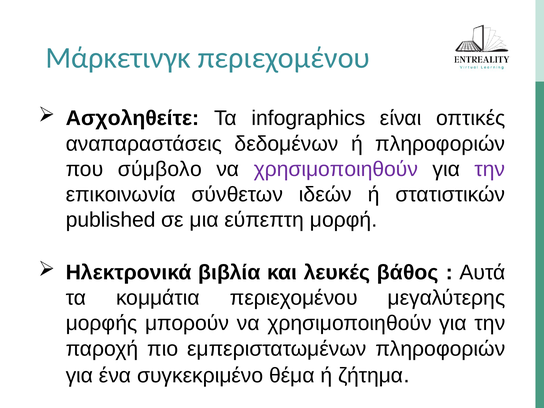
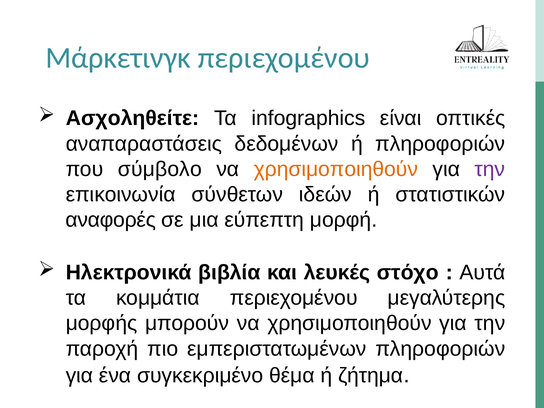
χρησιμοποιηθούν at (336, 169) colour: purple -> orange
published: published -> αναφορές
βάθος: βάθος -> στόχο
